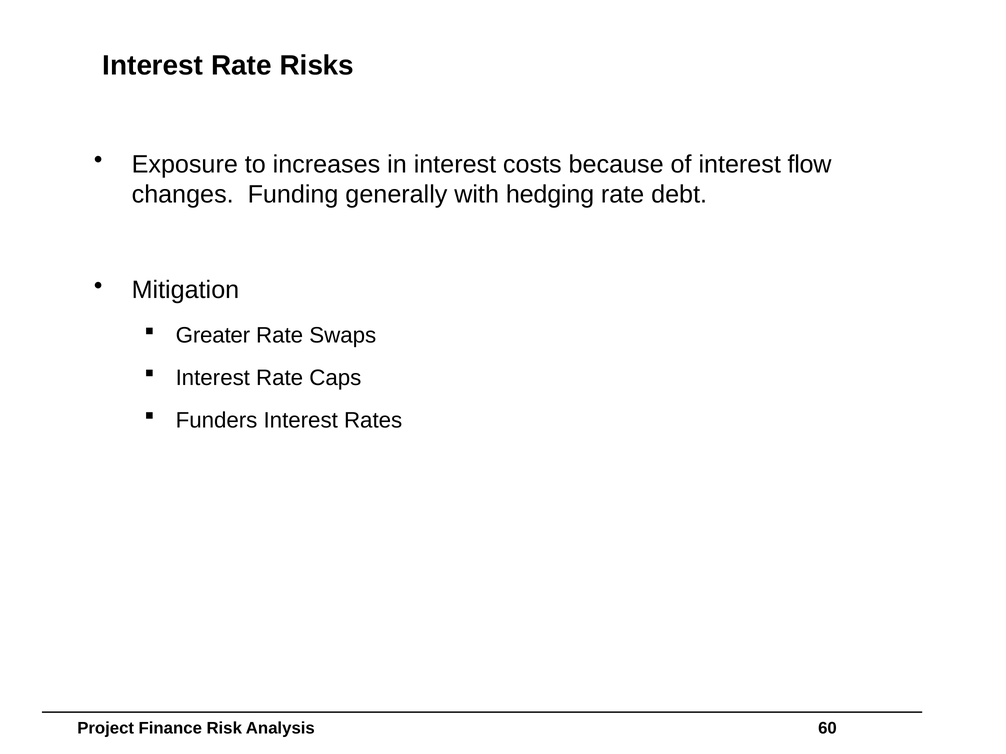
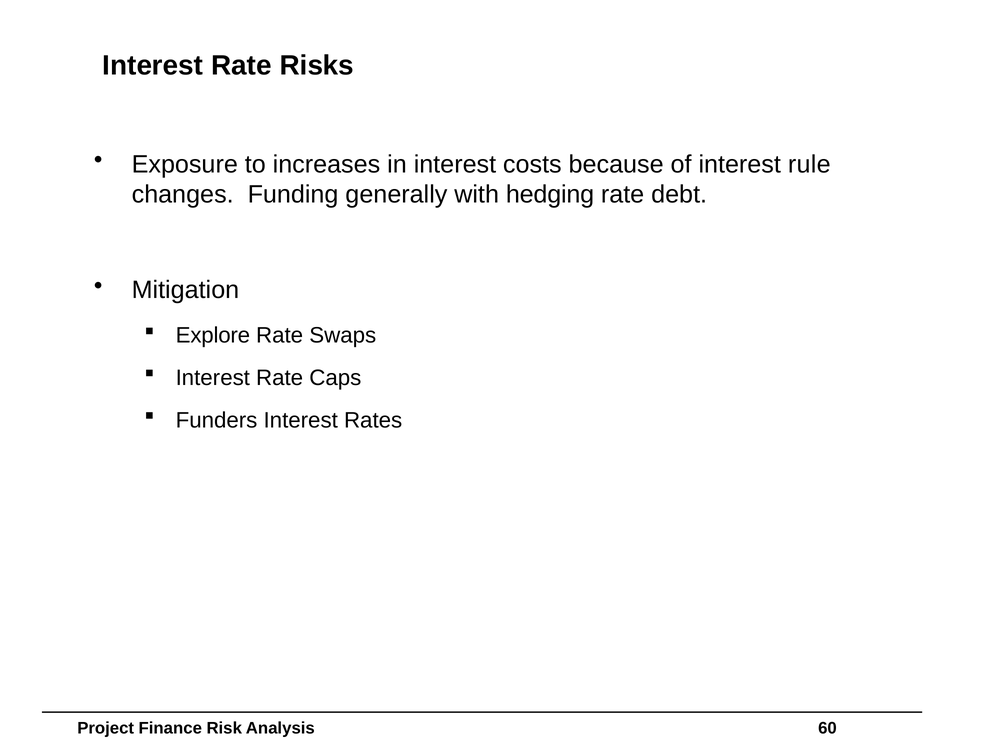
flow: flow -> rule
Greater: Greater -> Explore
